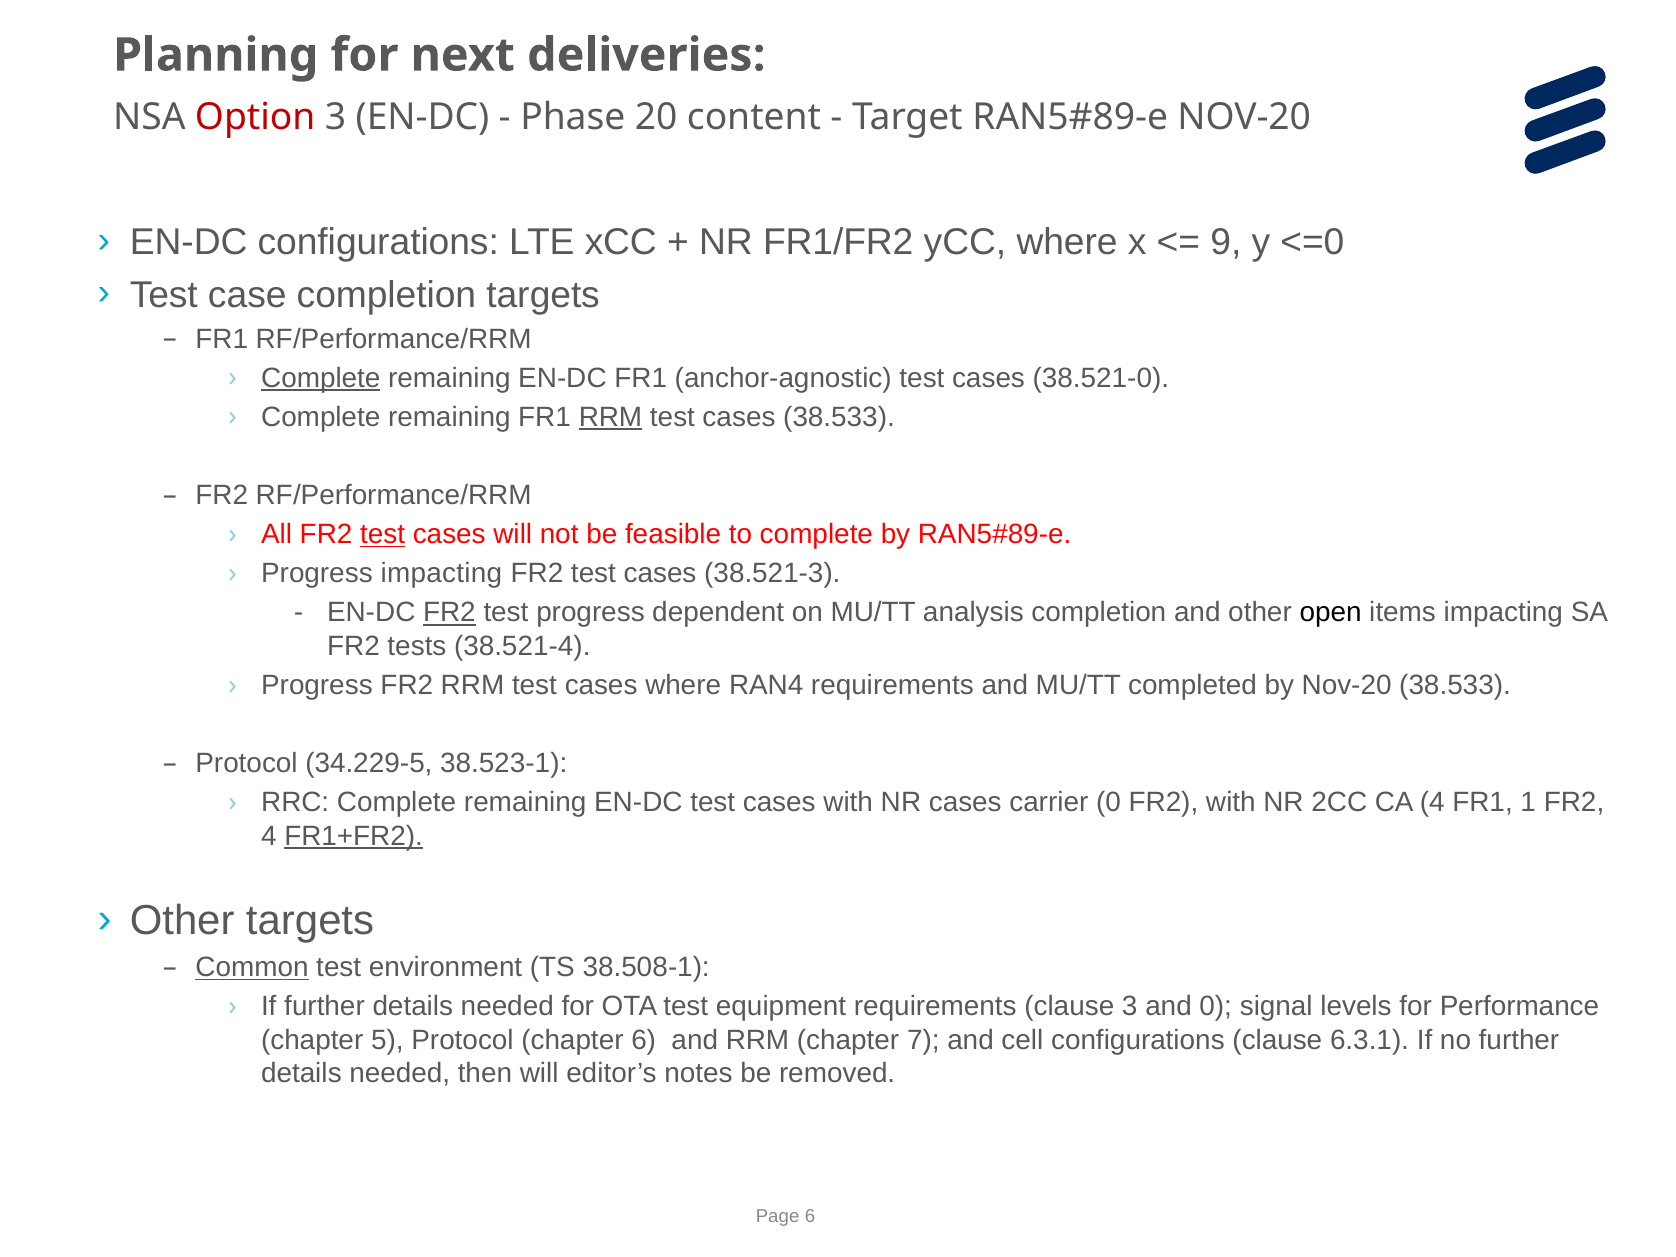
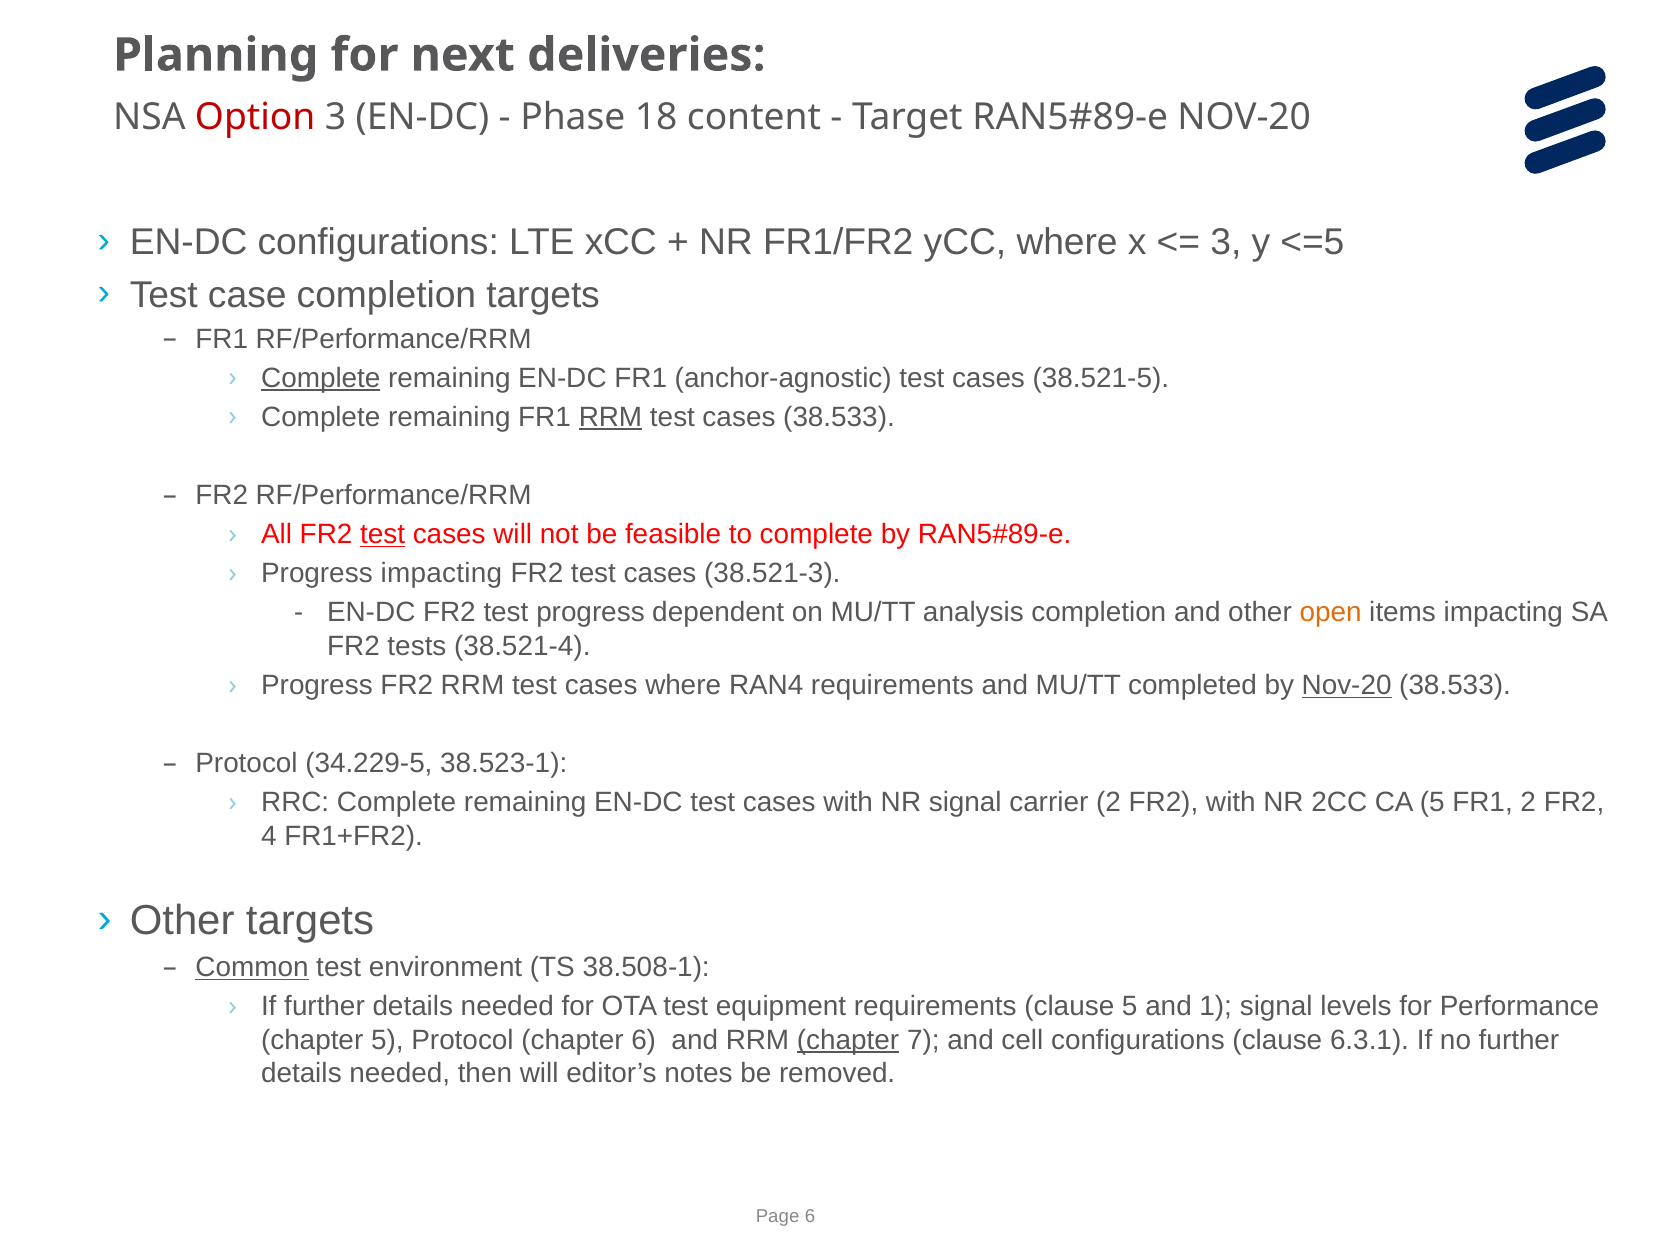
20: 20 -> 18
9 at (1226, 243): 9 -> 3
<=0: <=0 -> <=5
38.521-0: 38.521-0 -> 38.521-5
FR2 at (449, 613) underline: present -> none
open colour: black -> orange
Nov-20 at (1347, 685) underline: none -> present
NR cases: cases -> signal
carrier 0: 0 -> 2
CA 4: 4 -> 5
FR1 1: 1 -> 2
FR1+FR2 underline: present -> none
clause 3: 3 -> 5
and 0: 0 -> 1
chapter at (848, 1040) underline: none -> present
